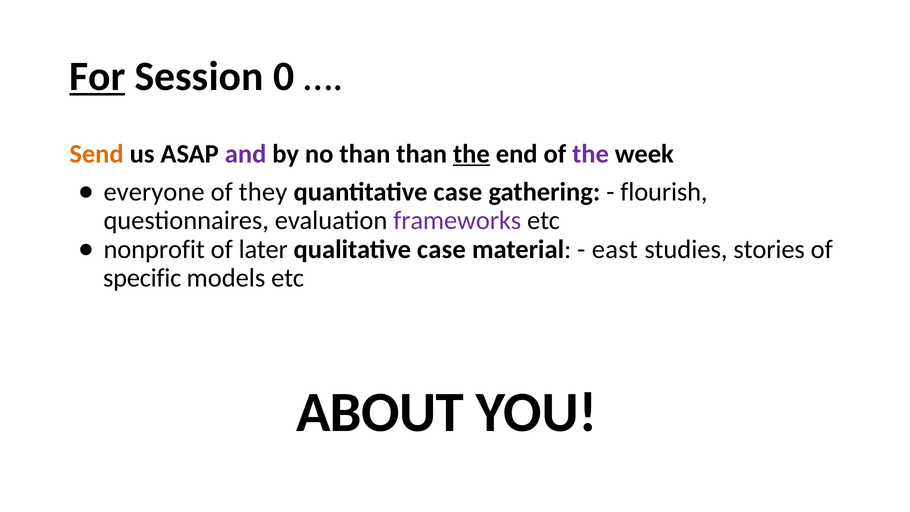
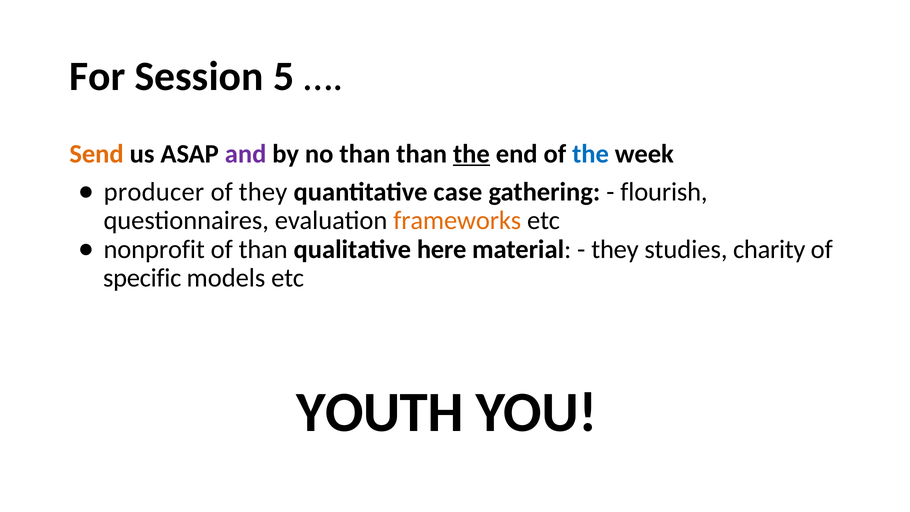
For underline: present -> none
0: 0 -> 5
the at (591, 154) colour: purple -> blue
everyone: everyone -> producer
frameworks colour: purple -> orange
of later: later -> than
qualitative case: case -> here
east at (615, 249): east -> they
stories: stories -> charity
ABOUT: ABOUT -> YOUTH
